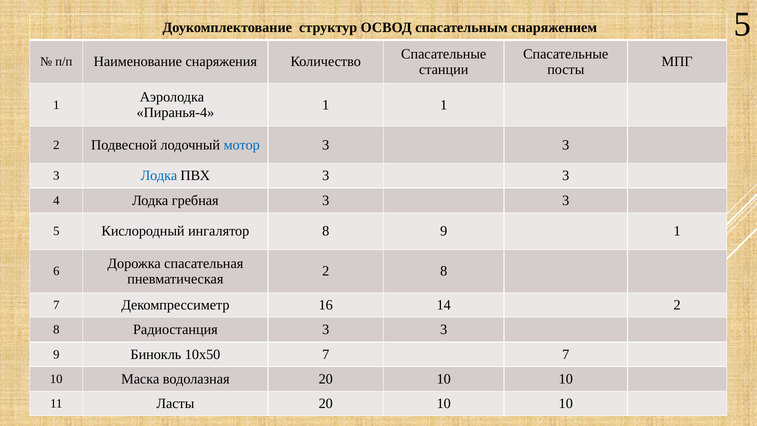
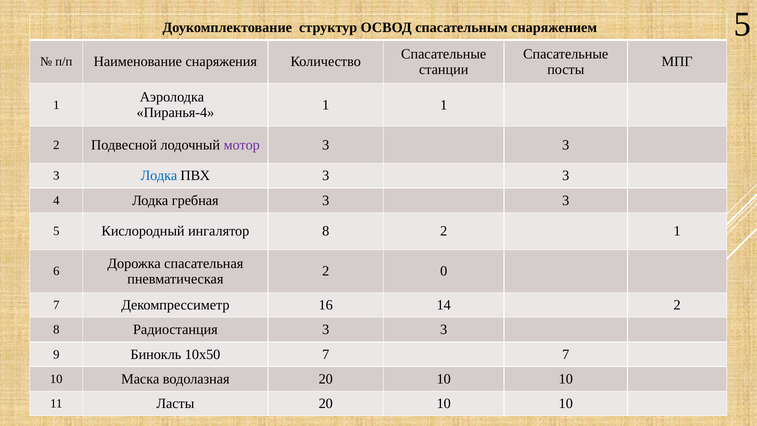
мотор colour: blue -> purple
8 9: 9 -> 2
8 at (444, 271): 8 -> 0
